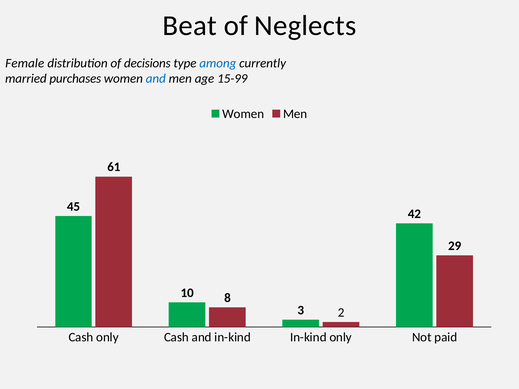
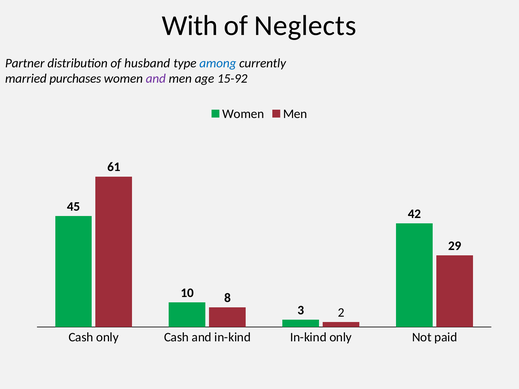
Beat: Beat -> With
Female: Female -> Partner
decisions: decisions -> husband
and at (156, 79) colour: blue -> purple
15-99: 15-99 -> 15-92
